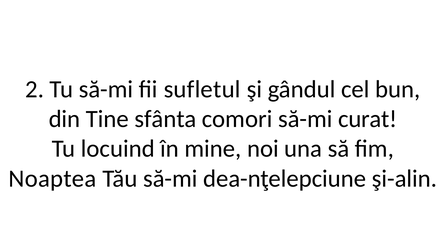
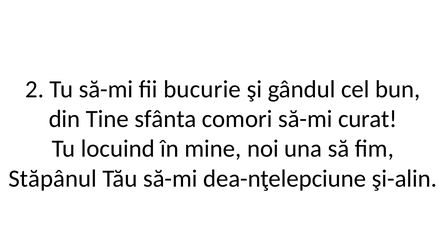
sufletul: sufletul -> bucurie
Noaptea: Noaptea -> Stăpânul
